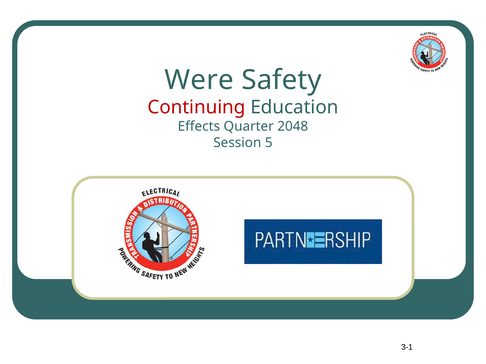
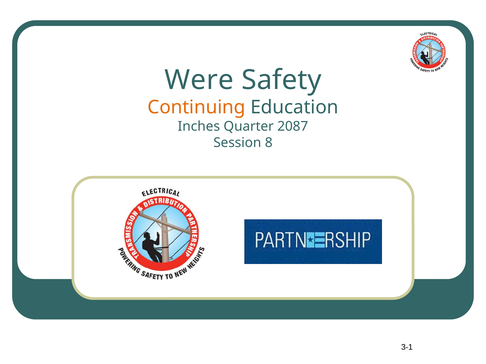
Continuing colour: red -> orange
Effects: Effects -> Inches
2048: 2048 -> 2087
5: 5 -> 8
